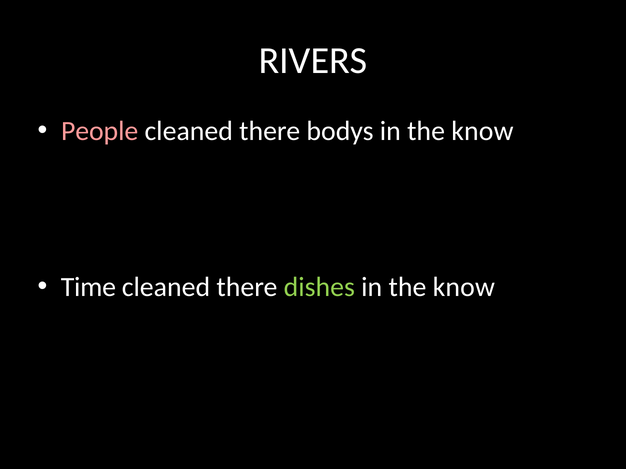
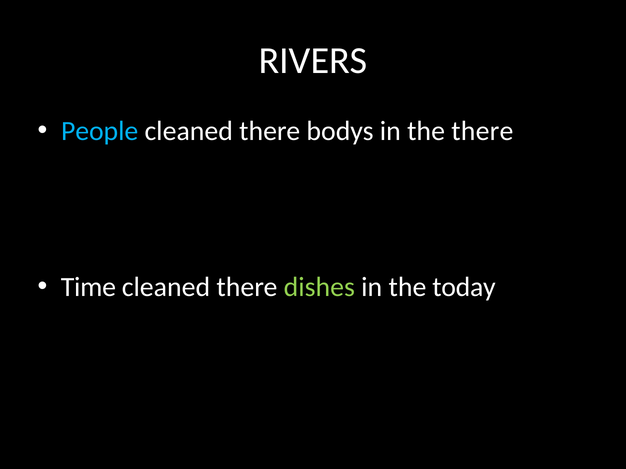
People colour: pink -> light blue
bodys in the know: know -> there
know at (464, 287): know -> today
